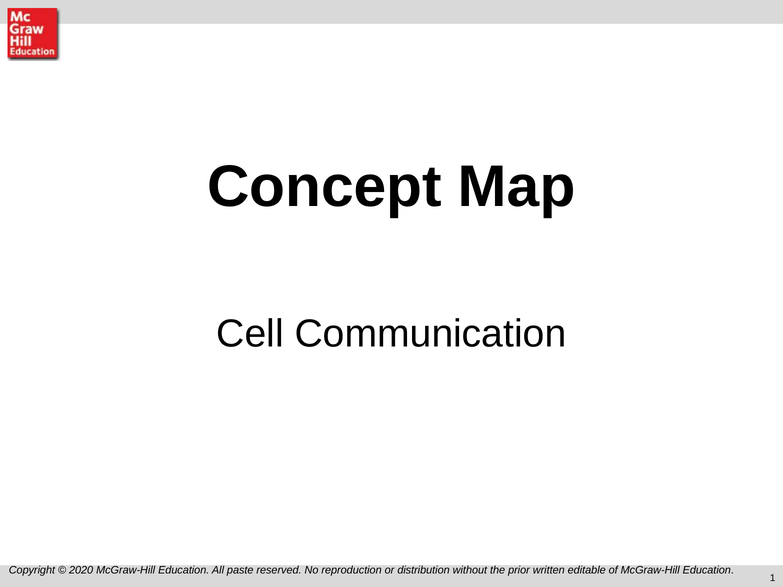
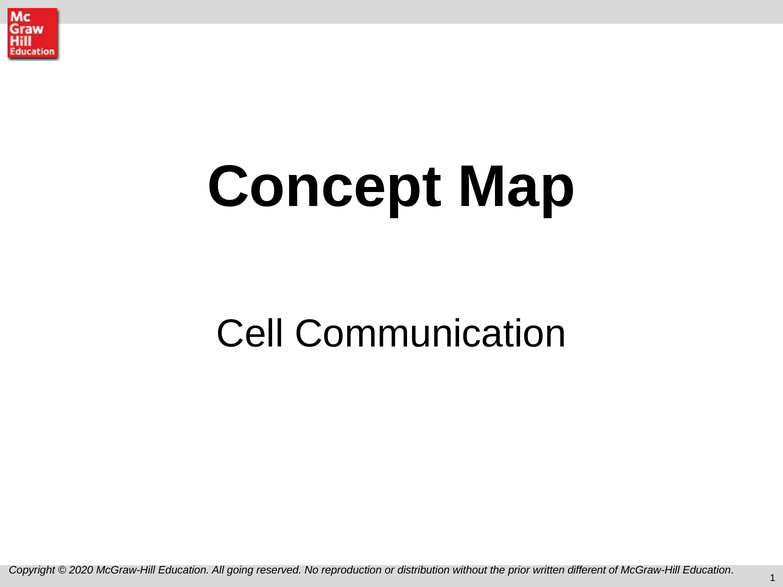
paste: paste -> going
editable: editable -> different
